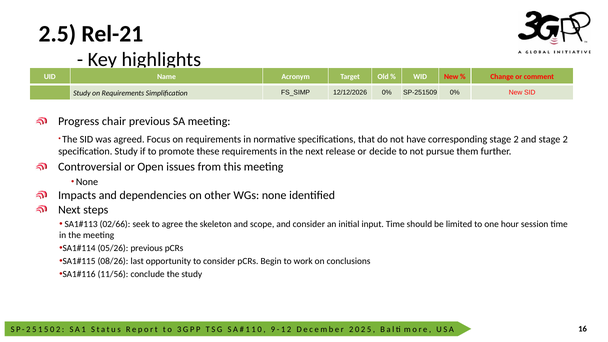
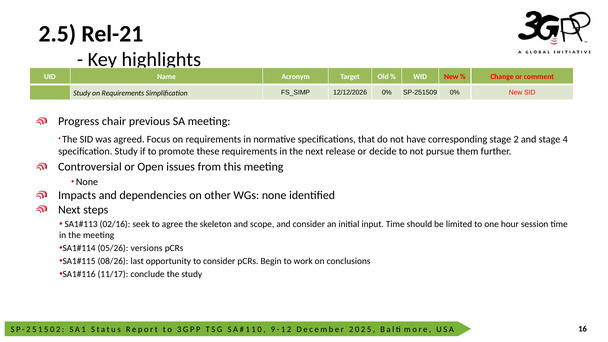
and stage 2: 2 -> 4
02/66: 02/66 -> 02/16
05/26 previous: previous -> versions
11/56: 11/56 -> 11/17
